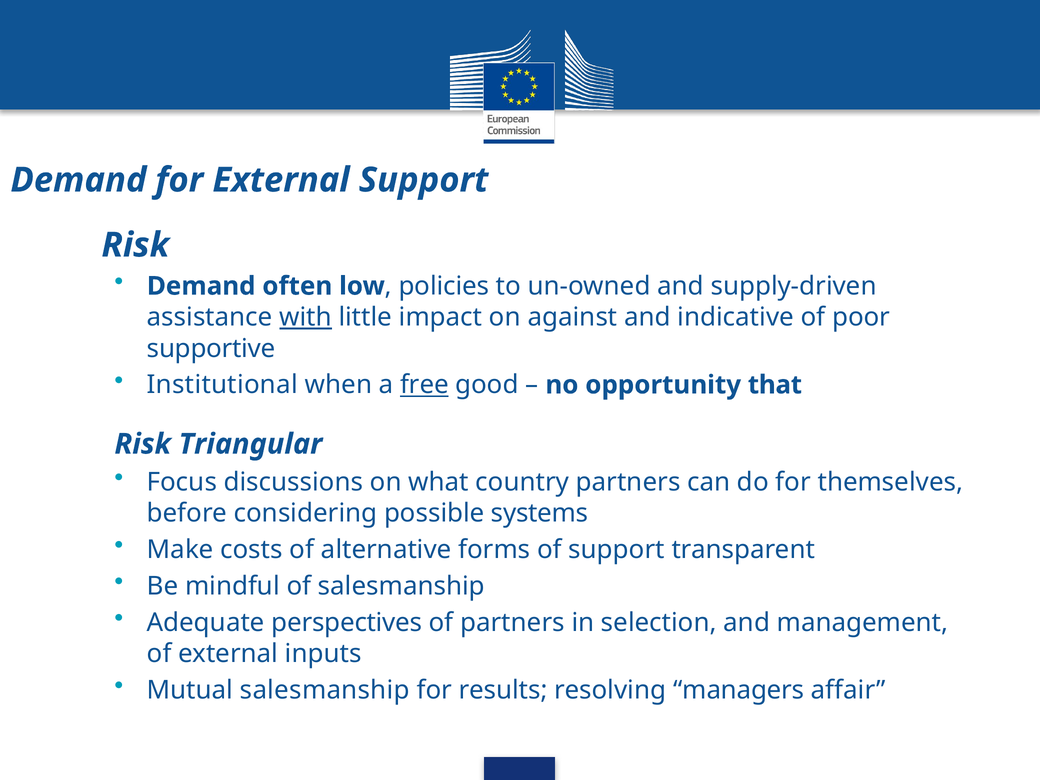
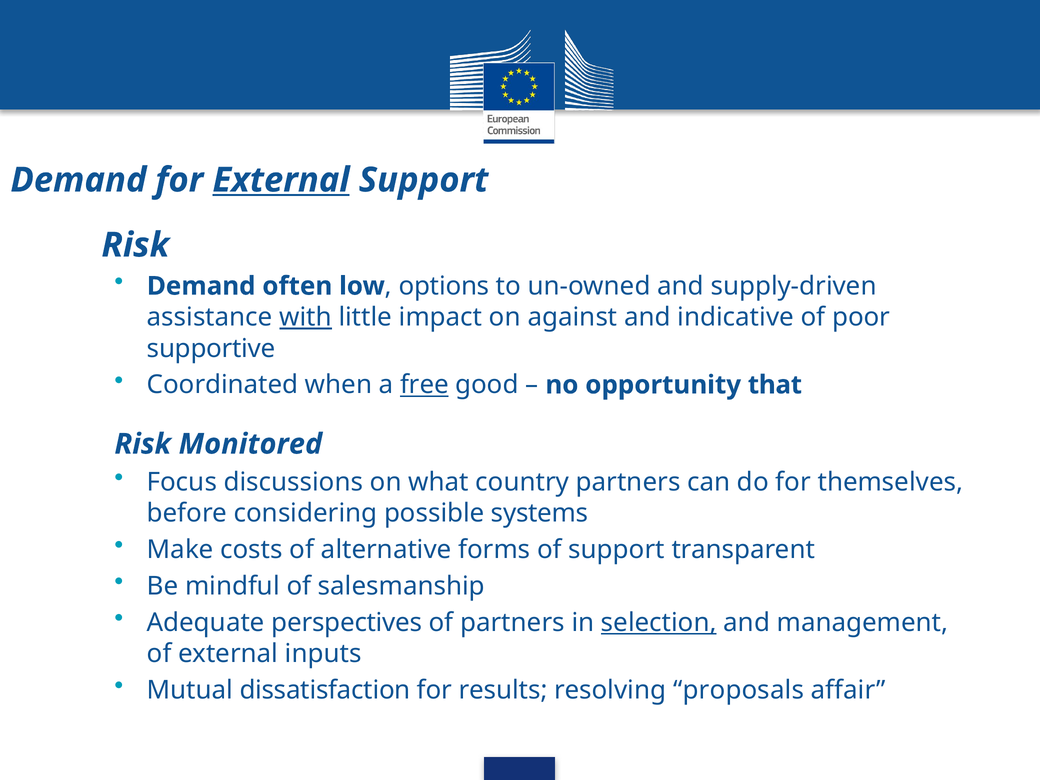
External at (281, 180) underline: none -> present
policies: policies -> options
Institutional: Institutional -> Coordinated
Triangular: Triangular -> Monitored
selection underline: none -> present
Mutual salesmanship: salesmanship -> dissatisfaction
managers: managers -> proposals
